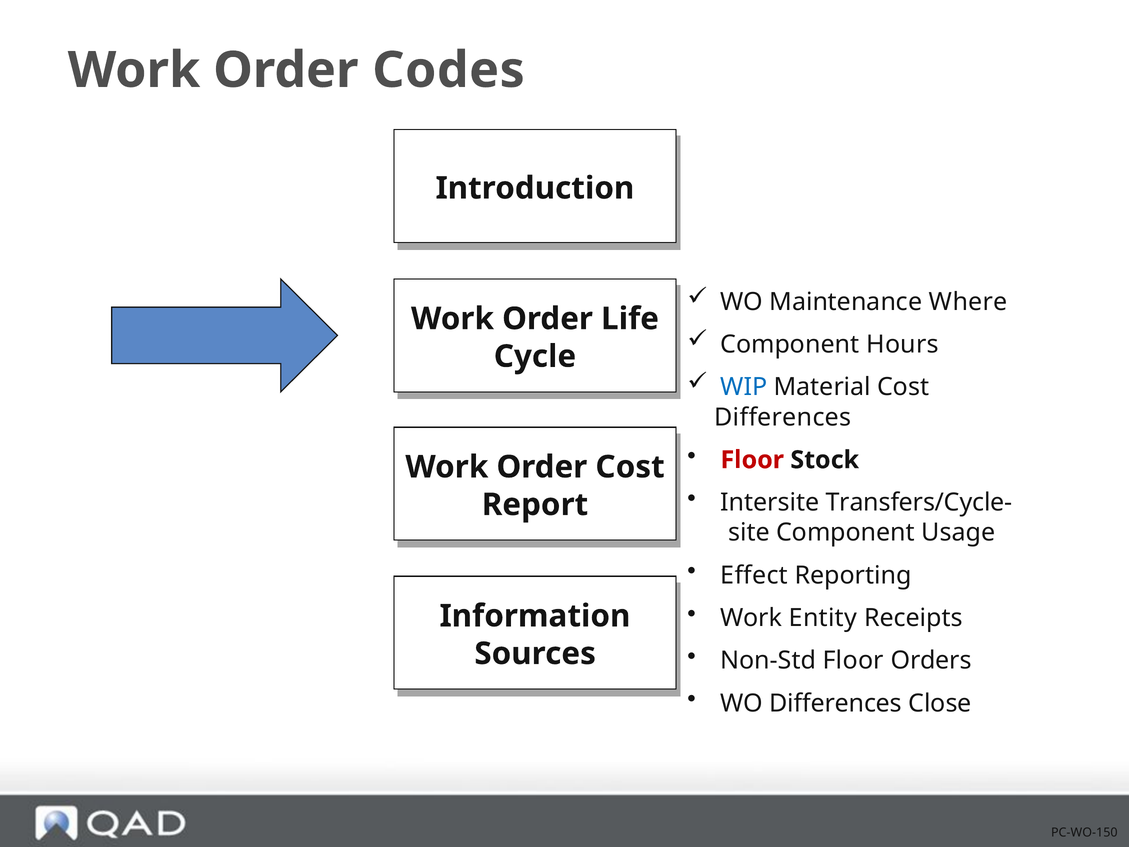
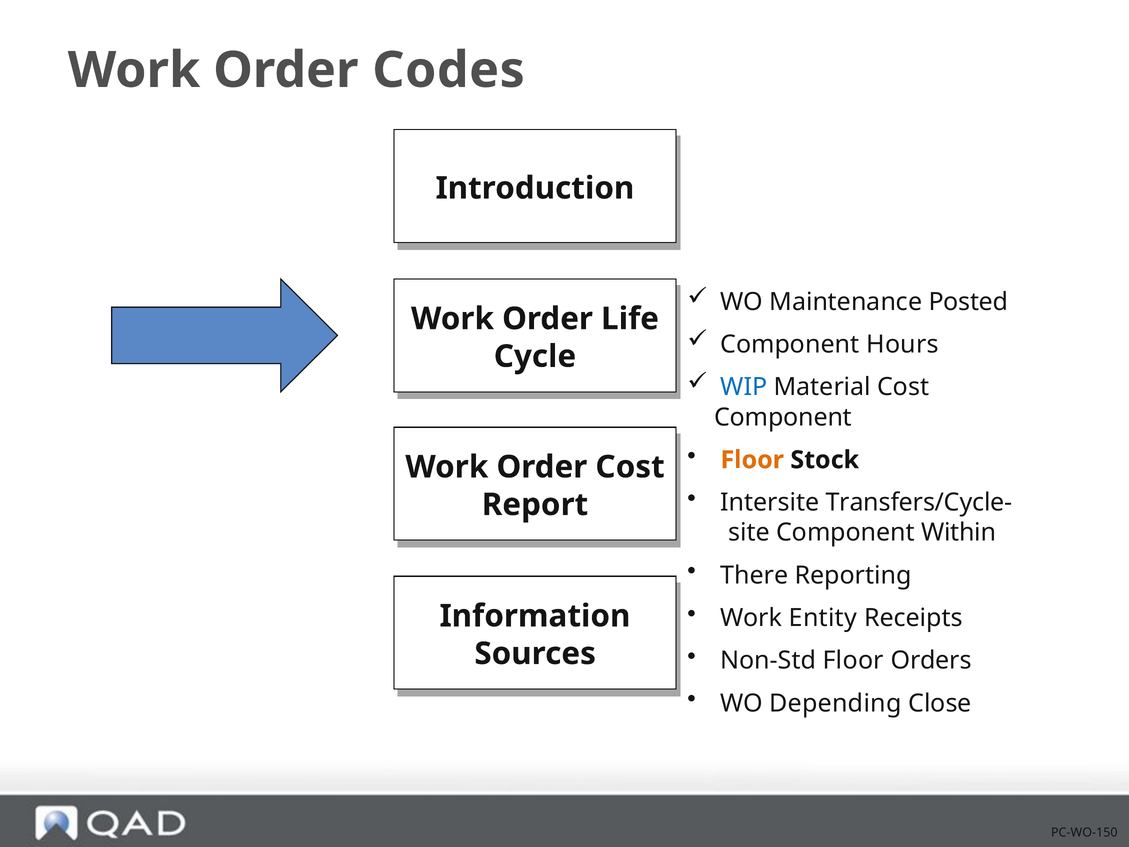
Where: Where -> Posted
Differences at (783, 417): Differences -> Component
Floor at (752, 460) colour: red -> orange
Usage: Usage -> Within
Effect: Effect -> There
WO Differences: Differences -> Depending
